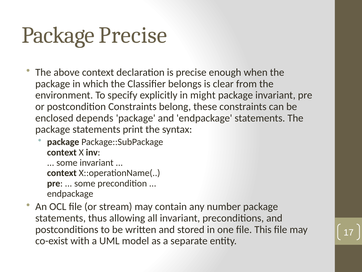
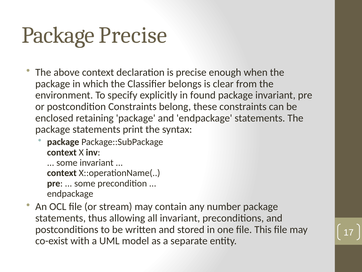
might: might -> found
depends: depends -> retaining
